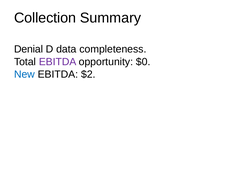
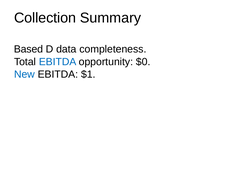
Denial: Denial -> Based
EBITDA at (58, 62) colour: purple -> blue
$2: $2 -> $1
